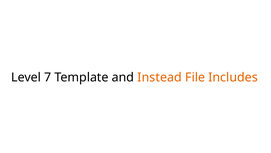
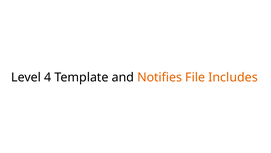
7: 7 -> 4
Instead: Instead -> Notifies
